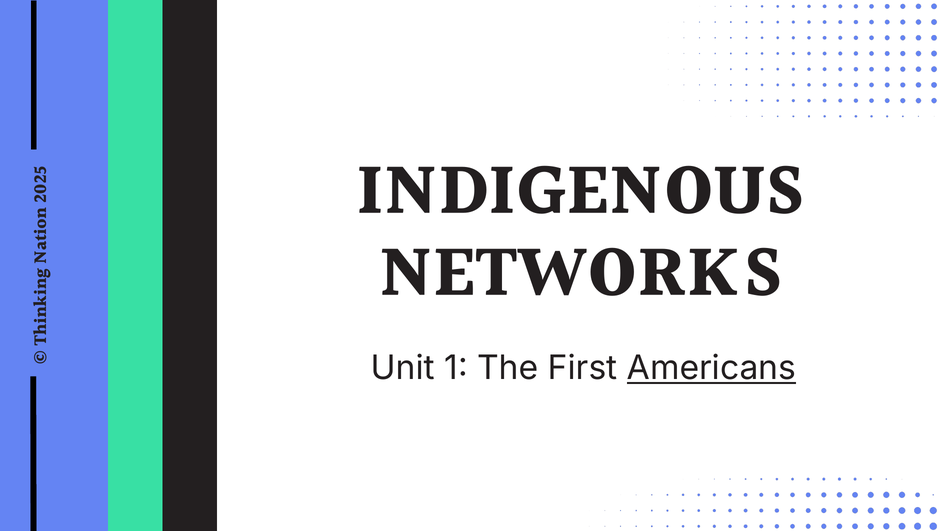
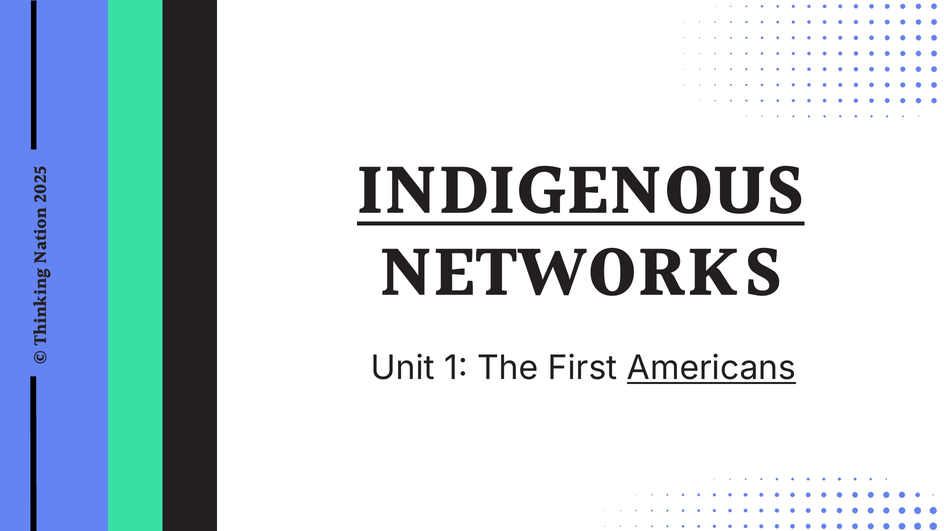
INDIGENOUS underline: none -> present
